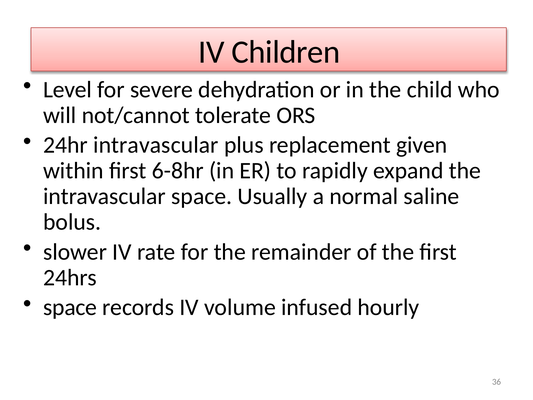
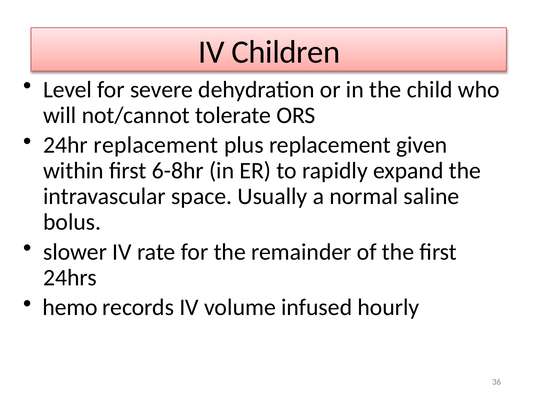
24hr intravascular: intravascular -> replacement
space at (70, 307): space -> hemo
